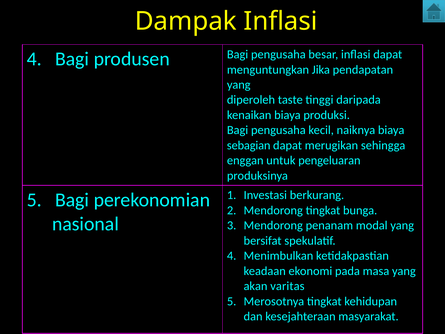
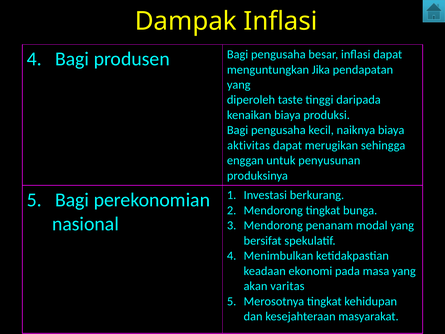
sebagian: sebagian -> aktivitas
pengeluaran: pengeluaran -> penyusunan
